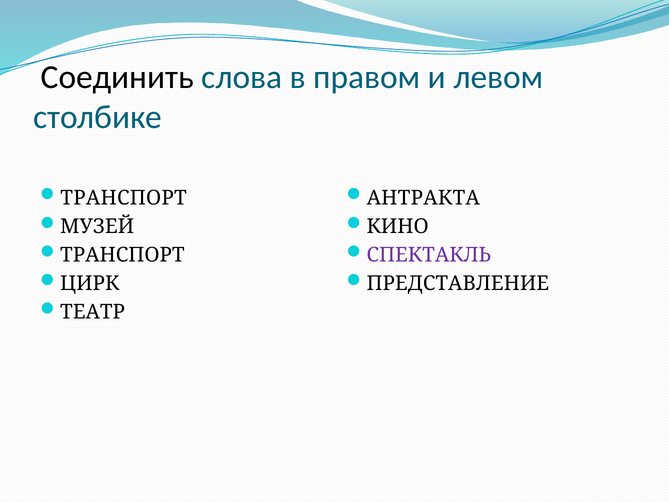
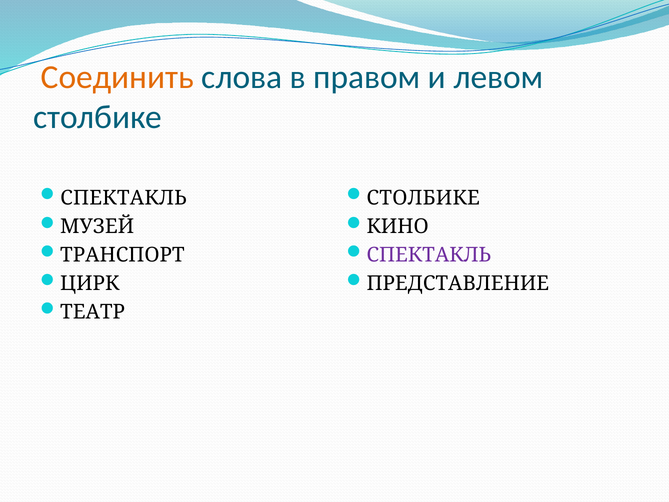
Соединить colour: black -> orange
ТРАНСПОРТ at (124, 198): ТРАНСПОРТ -> СПЕКТАКЛЬ
АНТРАКТА at (423, 198): АНТРАКТА -> СТОЛБИКЕ
